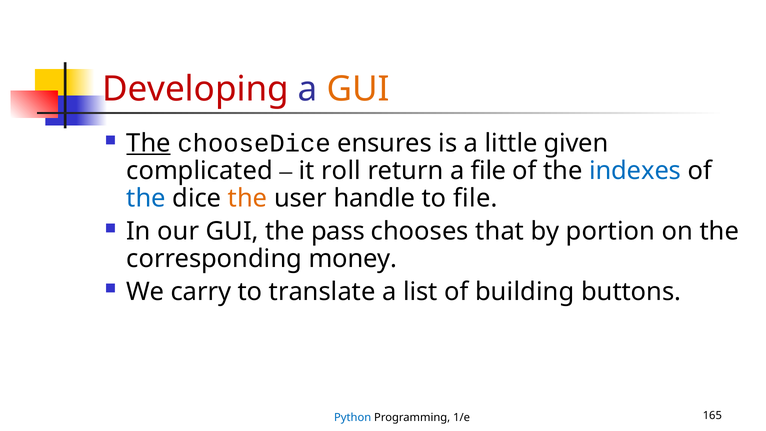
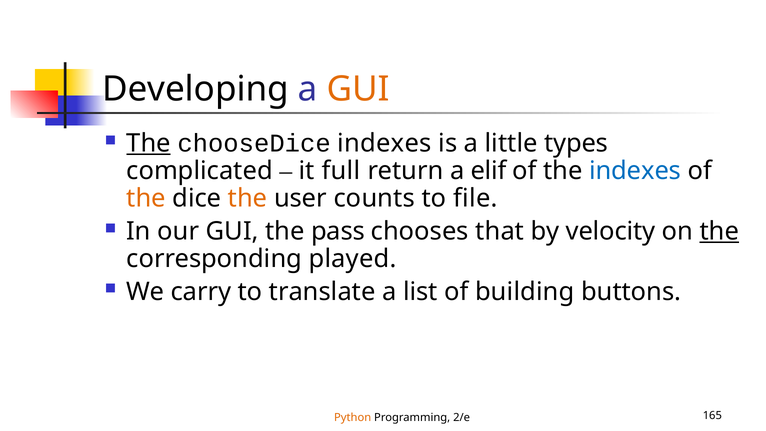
Developing colour: red -> black
chooseDice ensures: ensures -> indexes
given: given -> types
roll: roll -> full
a file: file -> elif
the at (146, 198) colour: blue -> orange
handle: handle -> counts
portion: portion -> velocity
the at (719, 231) underline: none -> present
money: money -> played
Python colour: blue -> orange
1/e: 1/e -> 2/e
